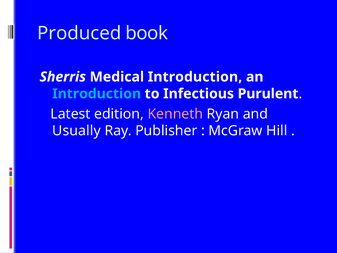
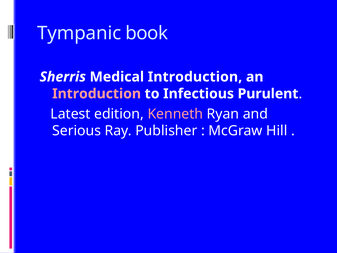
Produced: Produced -> Tympanic
Introduction at (97, 94) colour: light blue -> pink
Usually: Usually -> Serious
